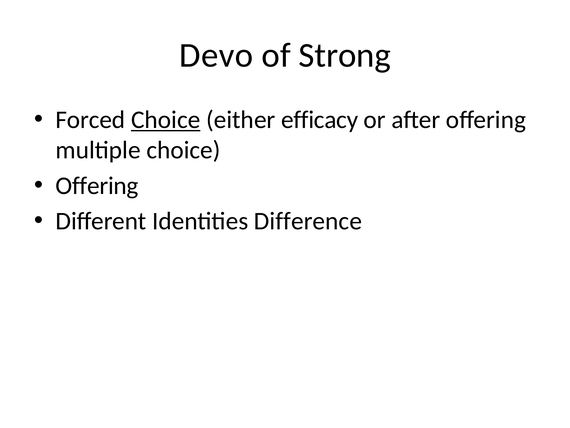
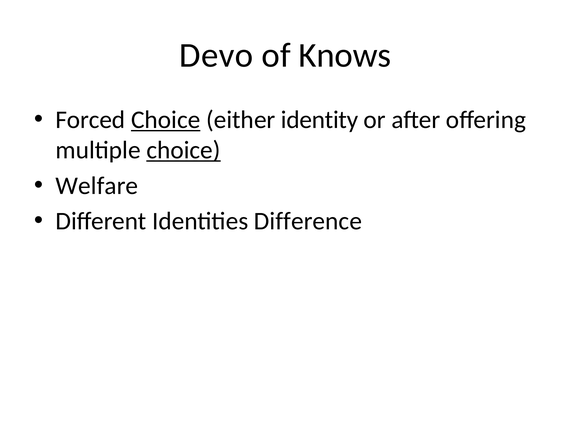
Strong: Strong -> Knows
efficacy: efficacy -> identity
choice at (184, 150) underline: none -> present
Offering at (97, 185): Offering -> Welfare
